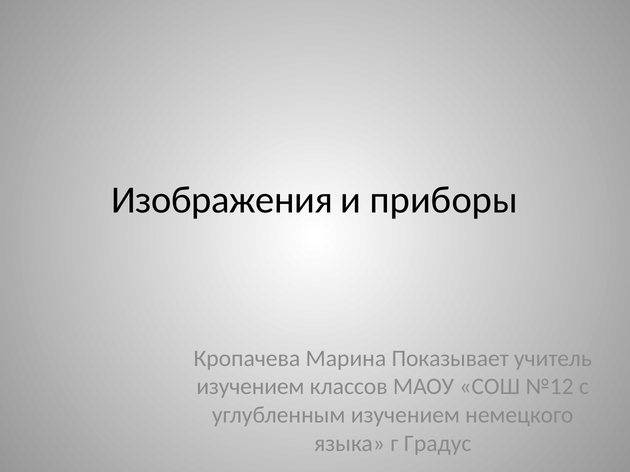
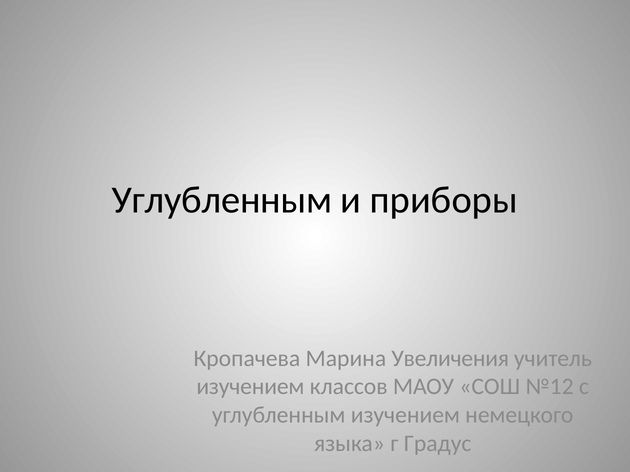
Изображения at (222, 200): Изображения -> Углубленным
Показывает: Показывает -> Увеличения
